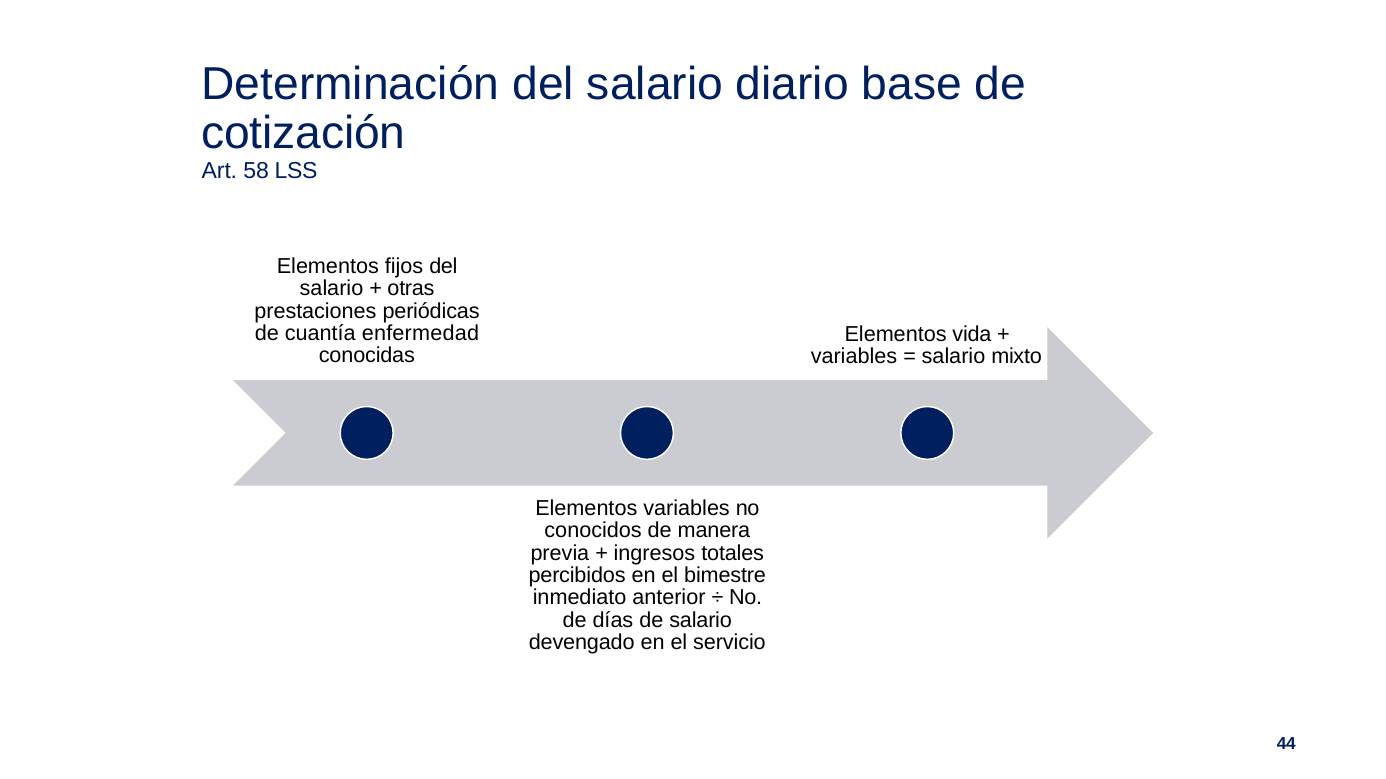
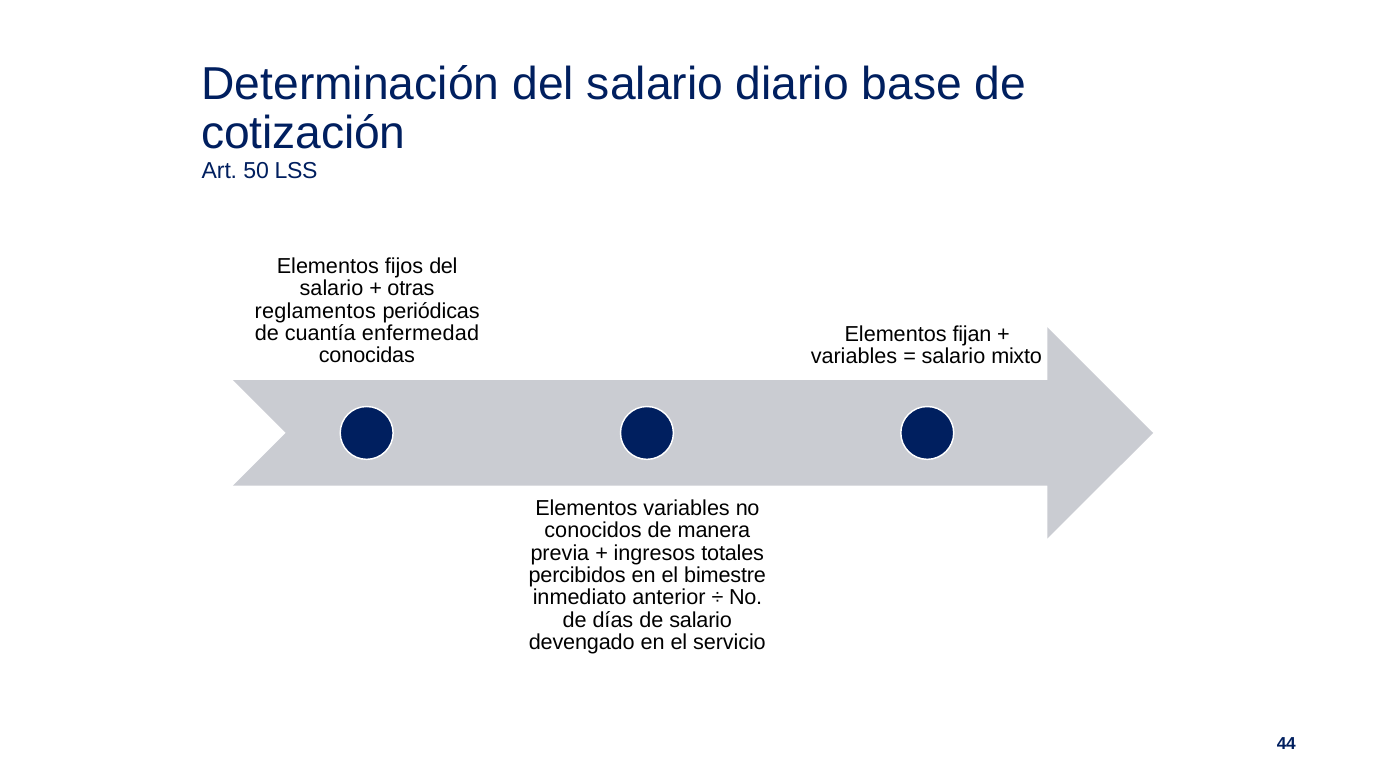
58: 58 -> 50
prestaciones: prestaciones -> reglamentos
vida: vida -> fijan
